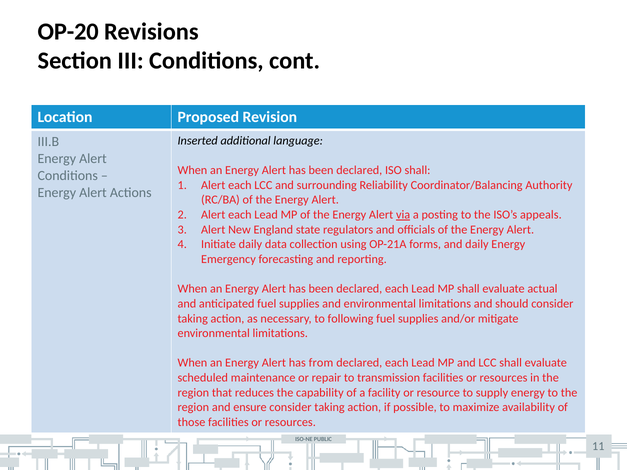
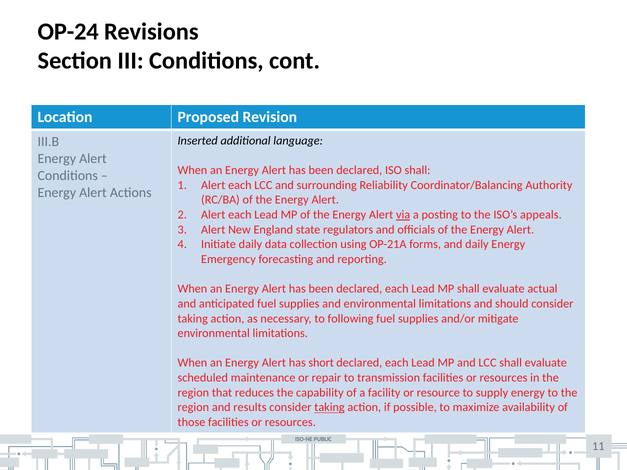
OP-20: OP-20 -> OP-24
from: from -> short
ensure: ensure -> results
taking at (330, 408) underline: none -> present
